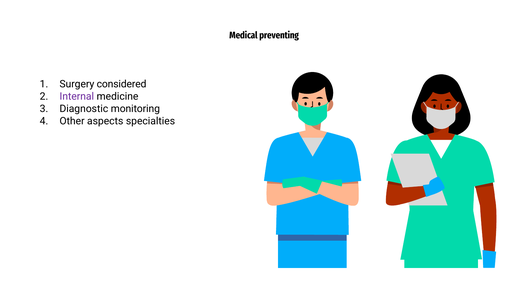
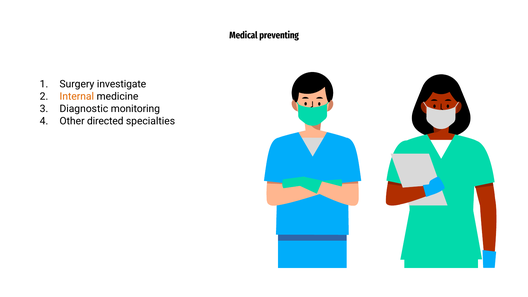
considered: considered -> investigate
Internal colour: purple -> orange
aspects: aspects -> directed
